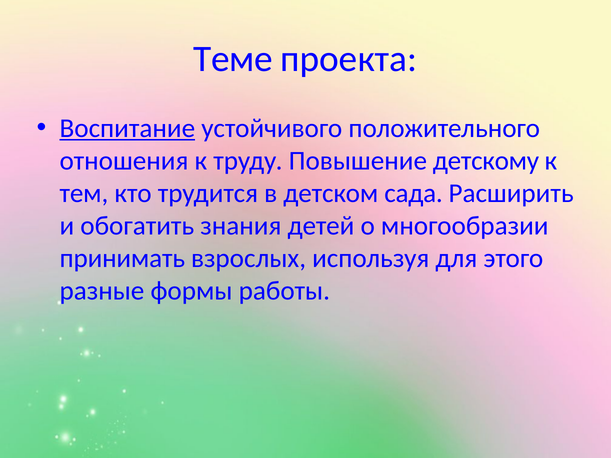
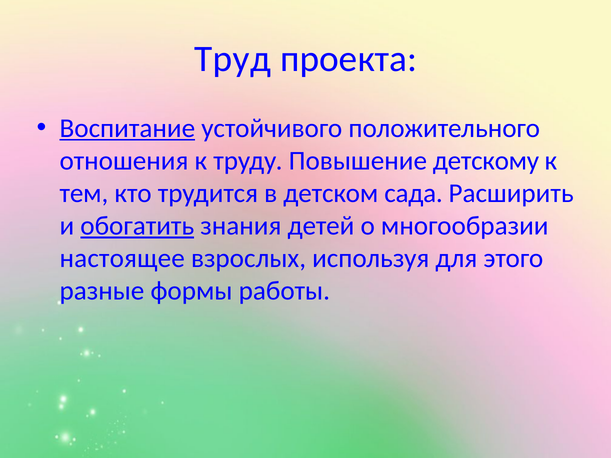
Теме: Теме -> Труд
обогатить underline: none -> present
принимать: принимать -> настоящее
